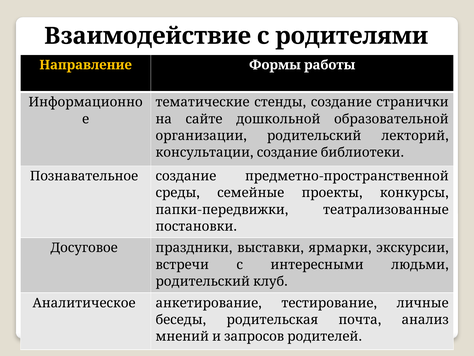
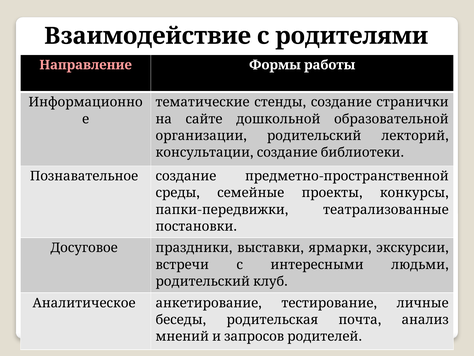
Направление colour: yellow -> pink
